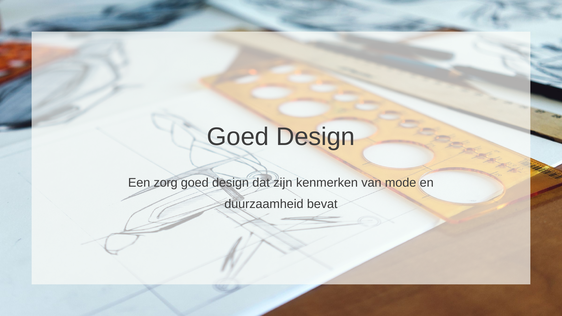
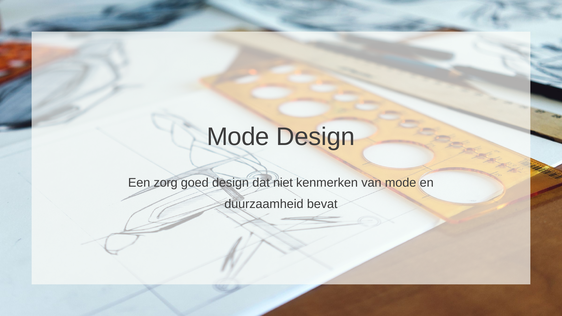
Goed at (238, 137): Goed -> Mode
zijn: zijn -> niet
